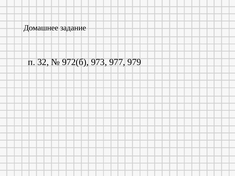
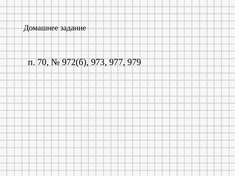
32: 32 -> 70
